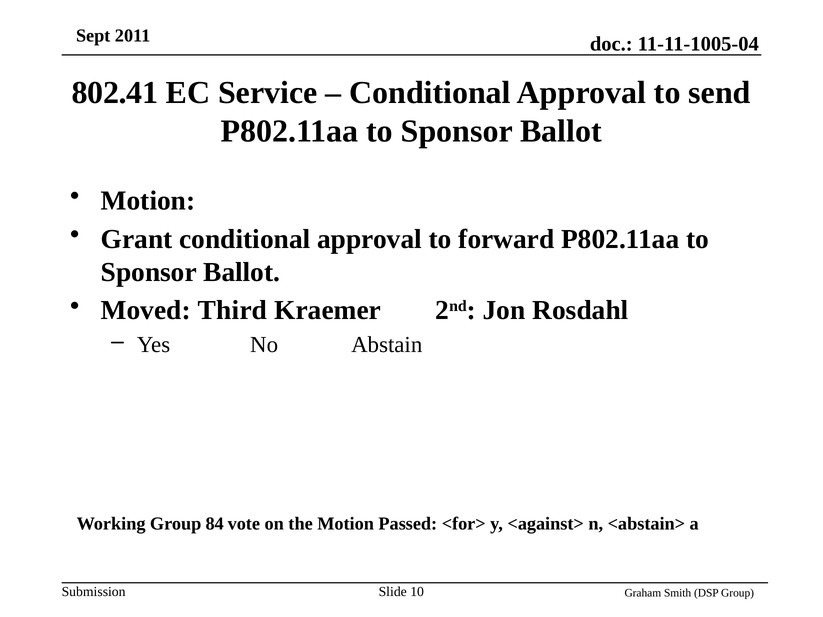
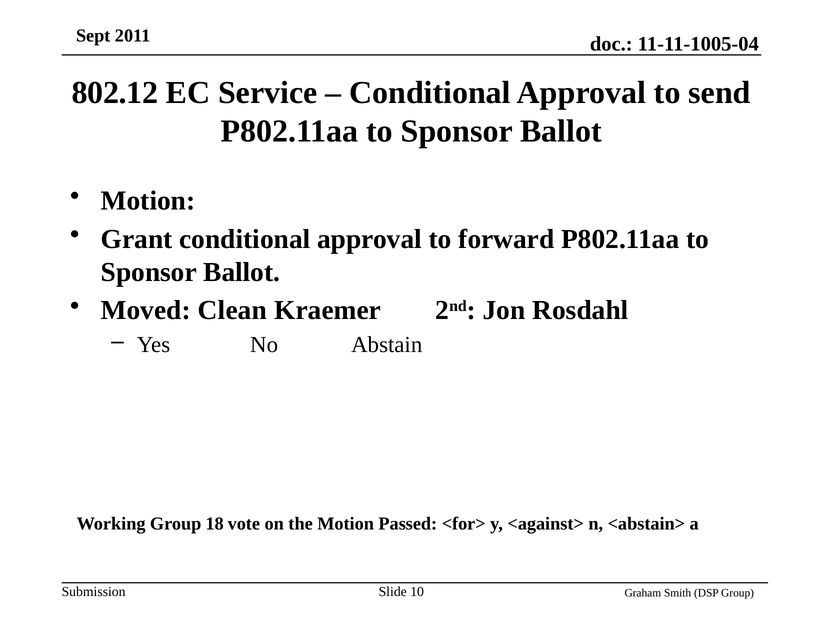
802.41: 802.41 -> 802.12
Third: Third -> Clean
84: 84 -> 18
